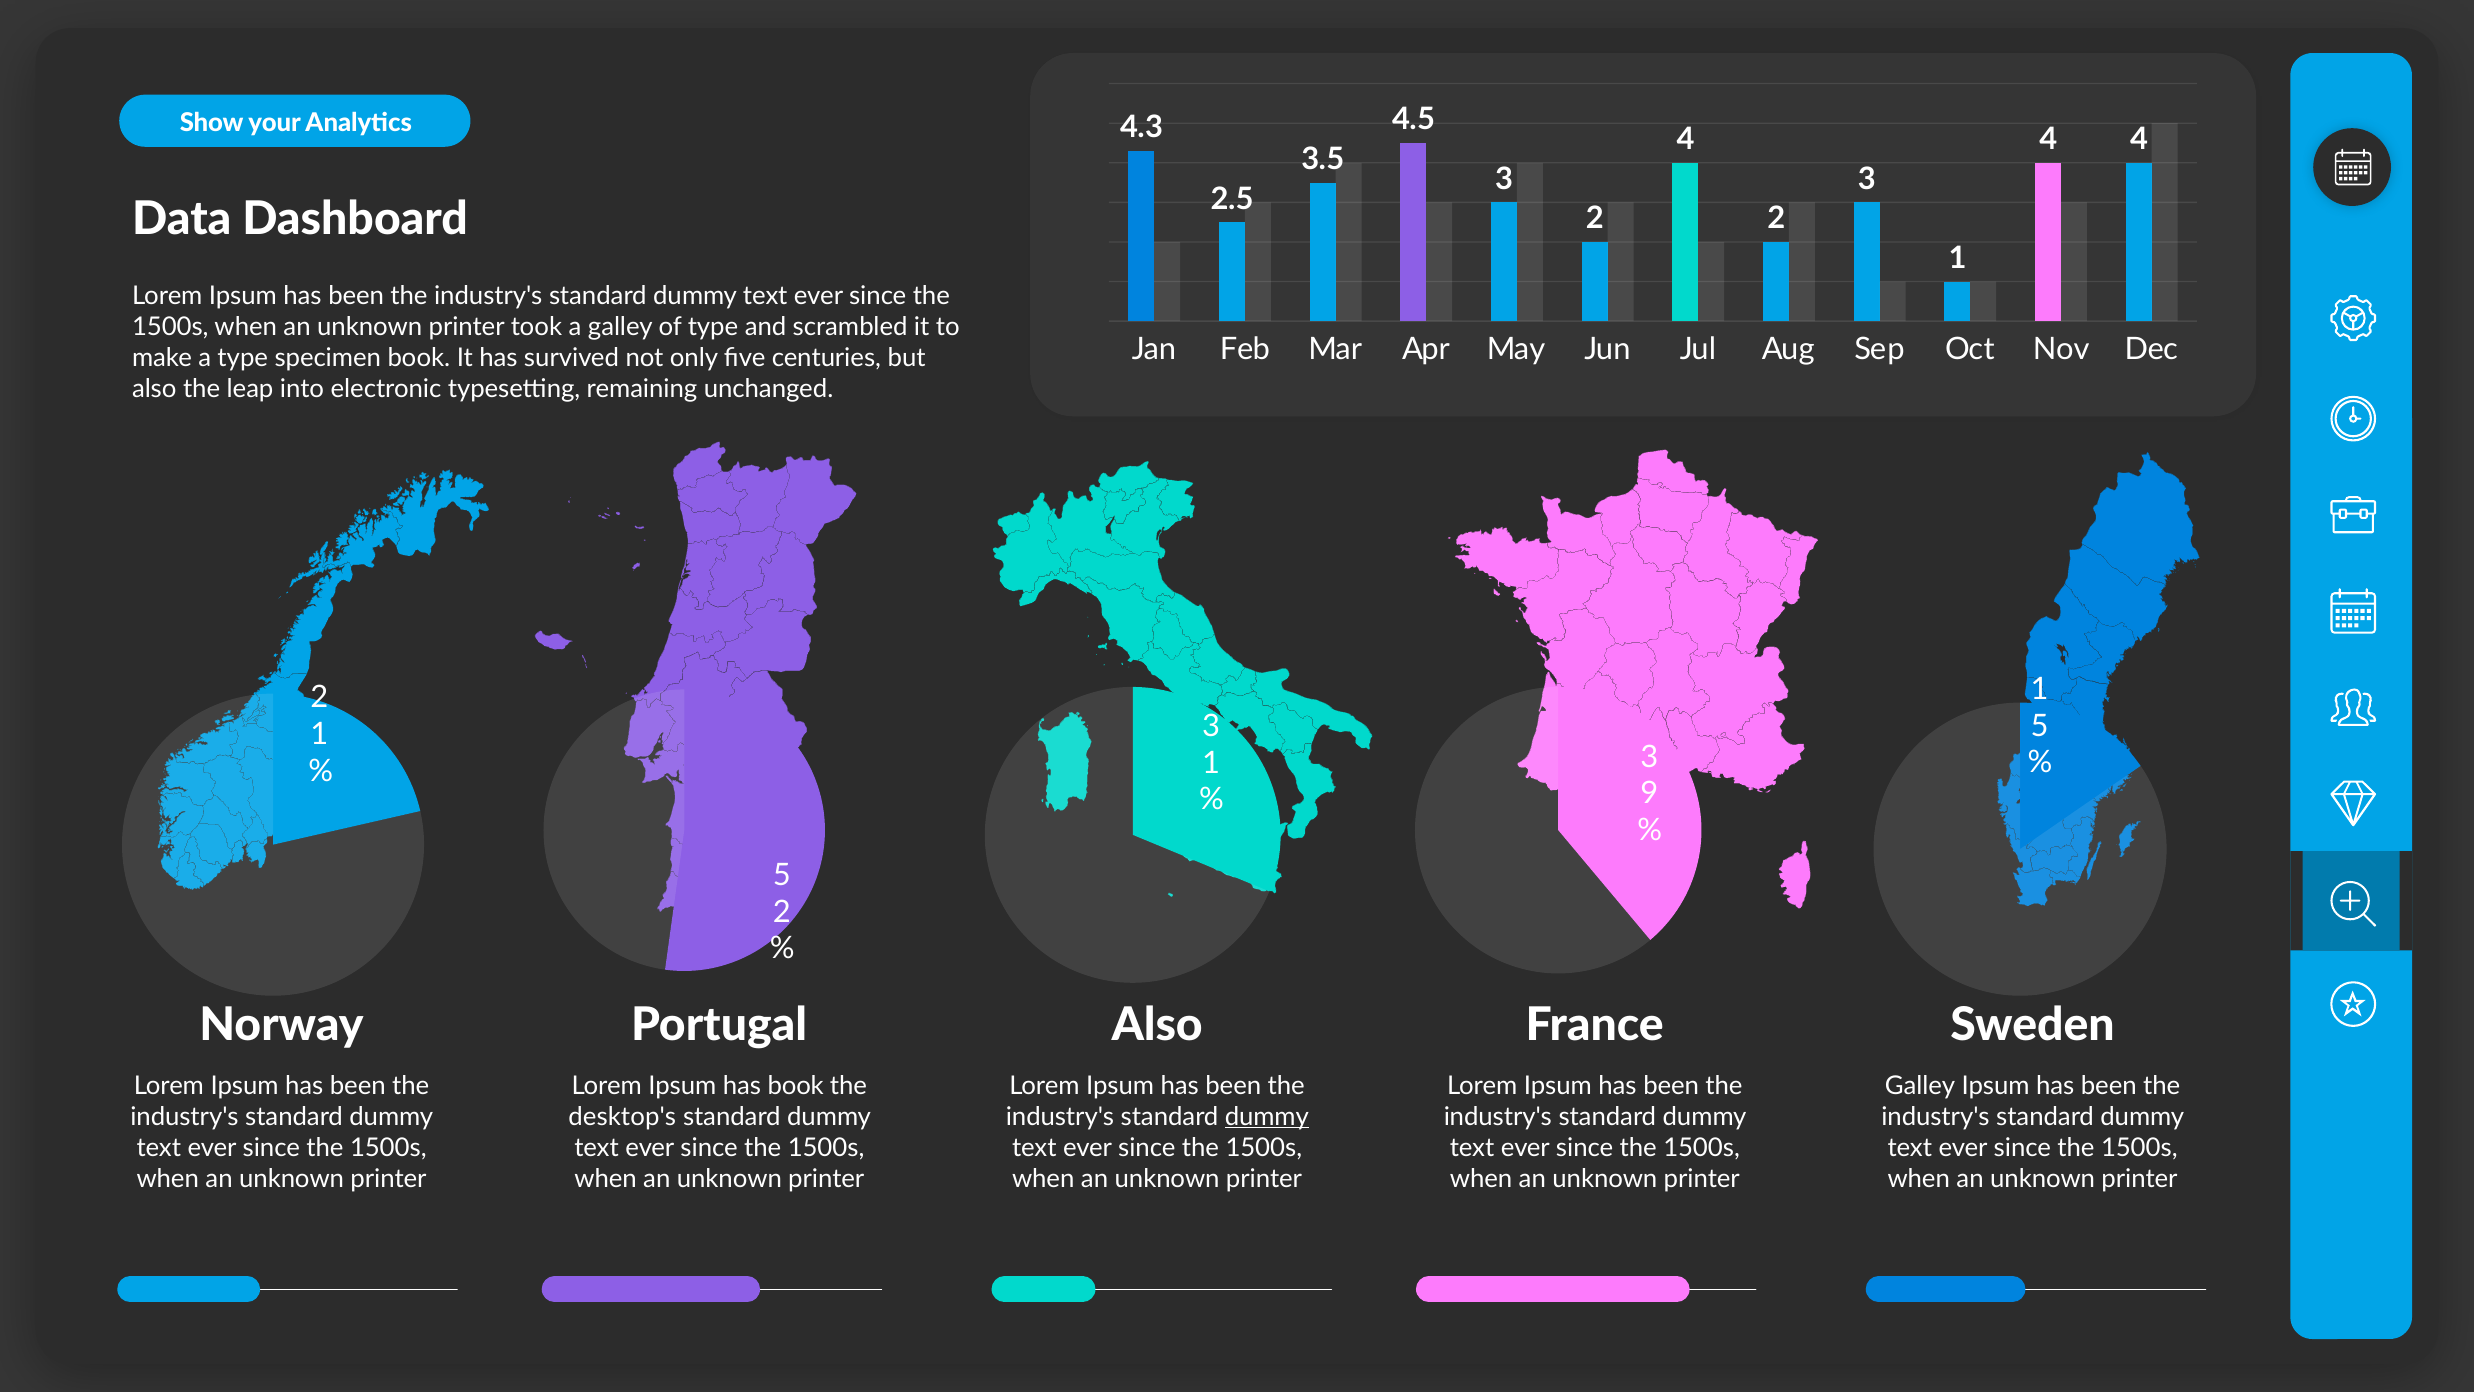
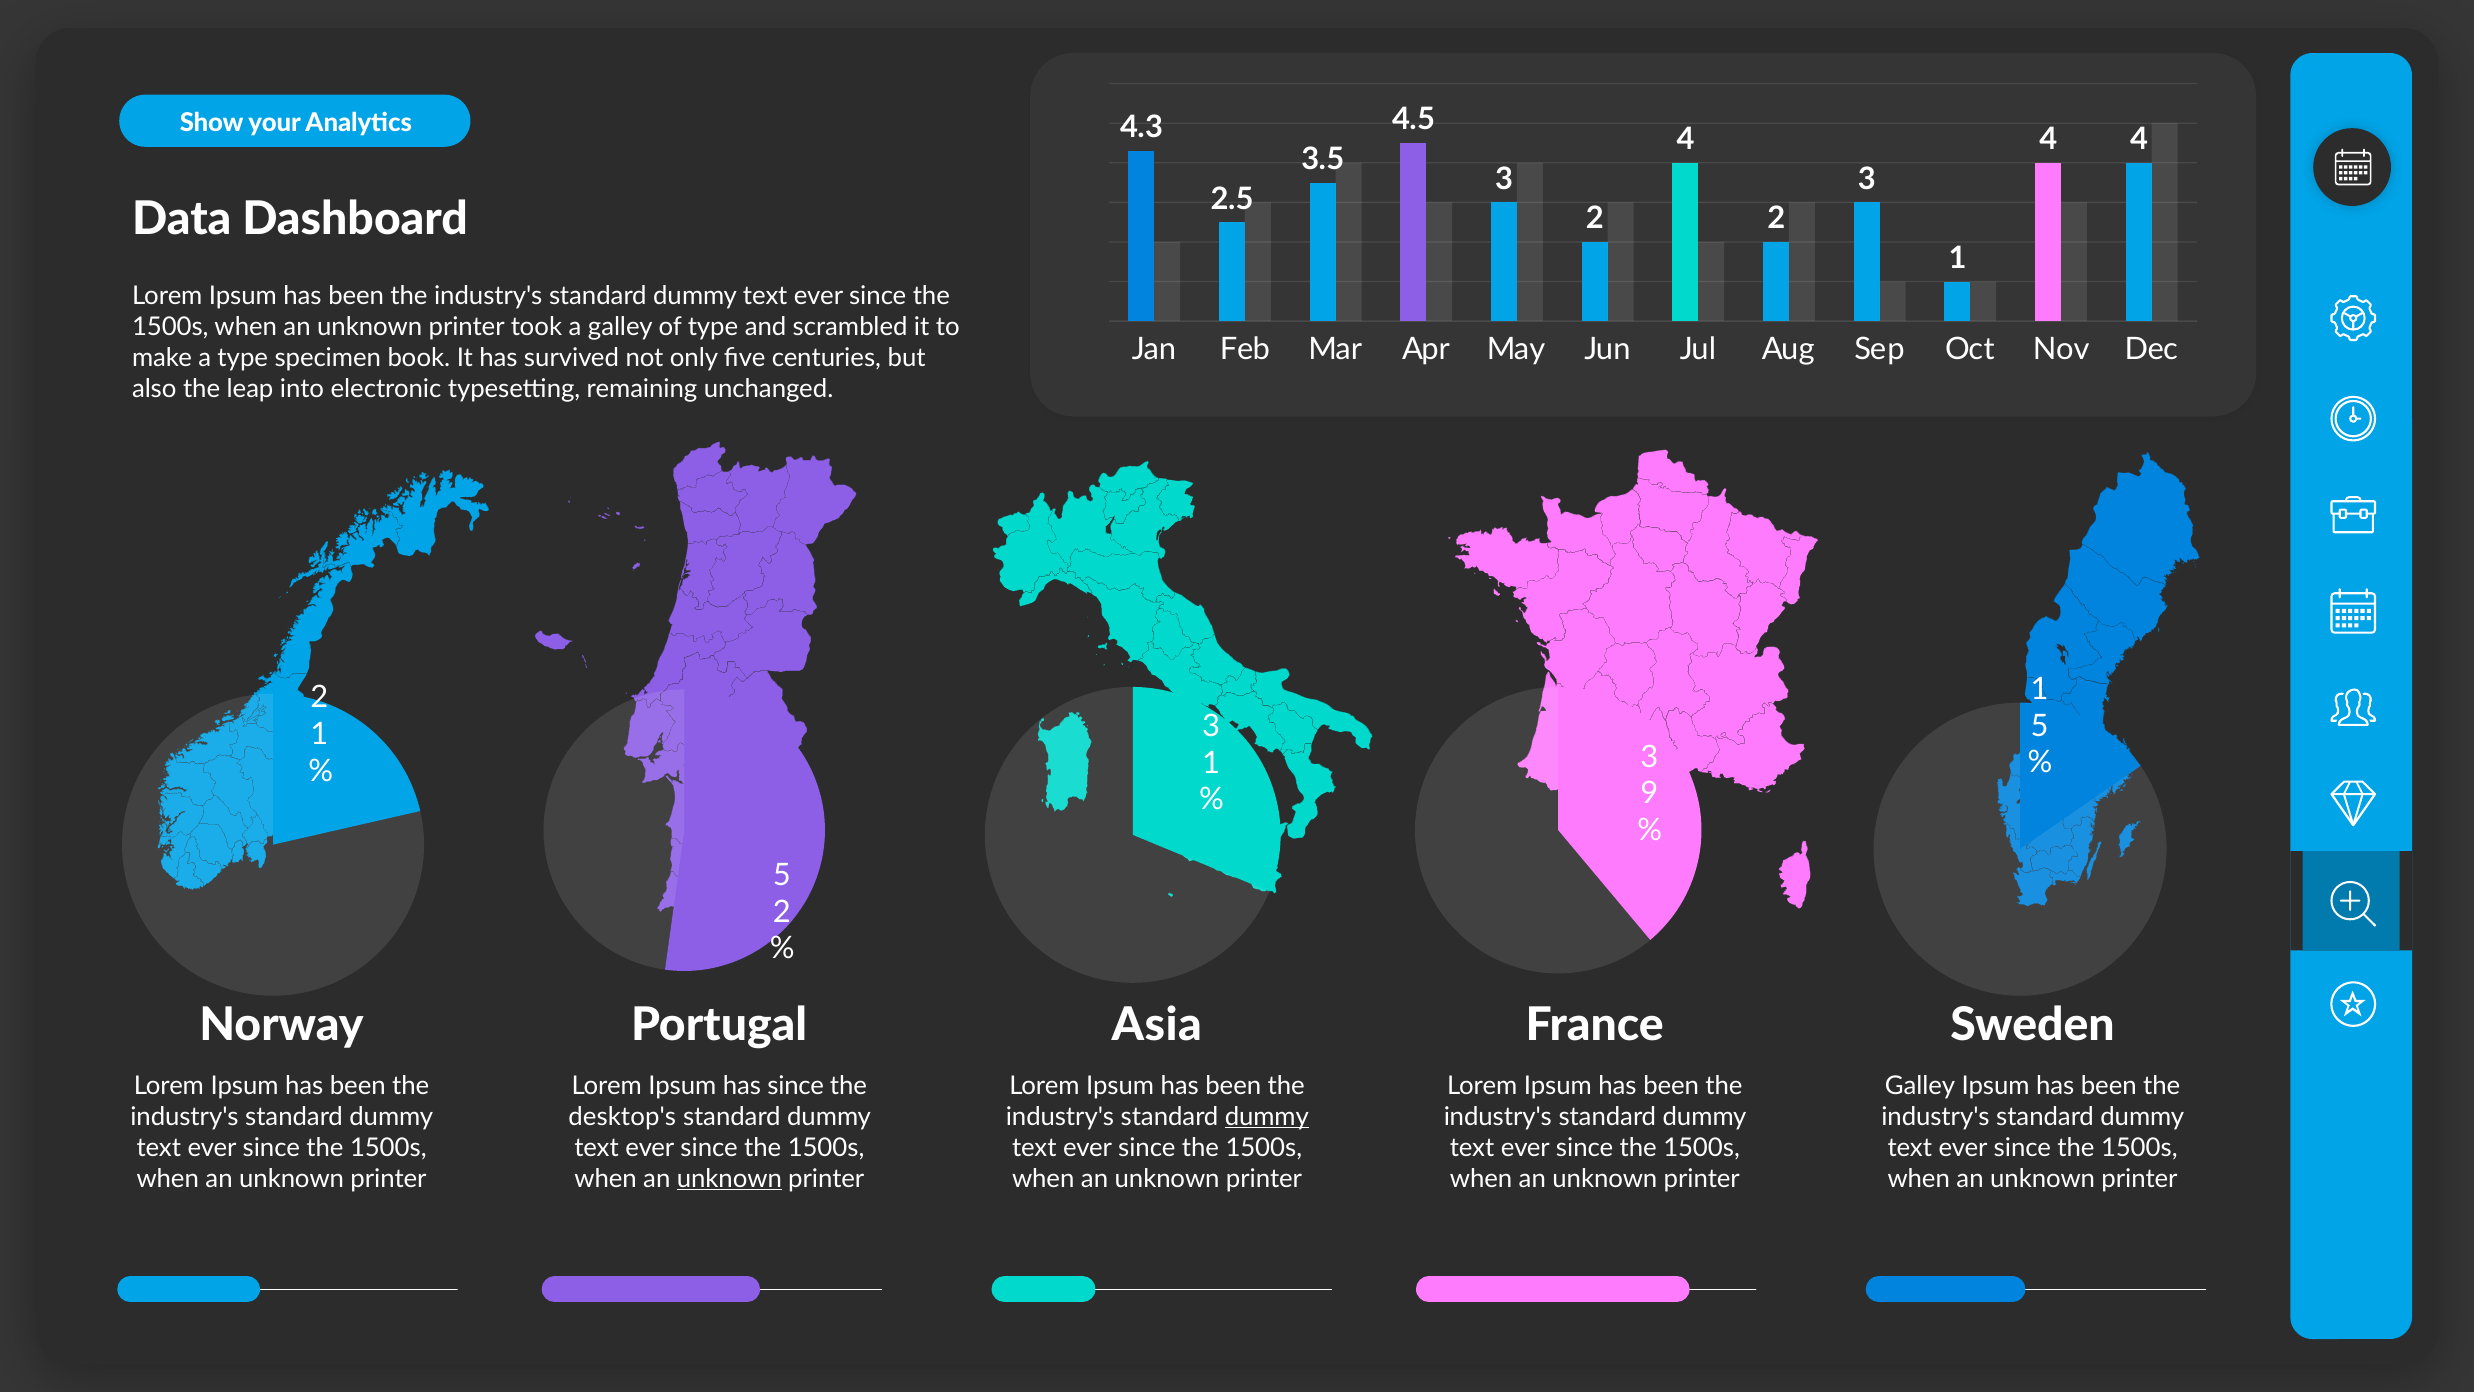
Also at (1157, 1025): Also -> Asia
has book: book -> since
unknown at (729, 1178) underline: none -> present
